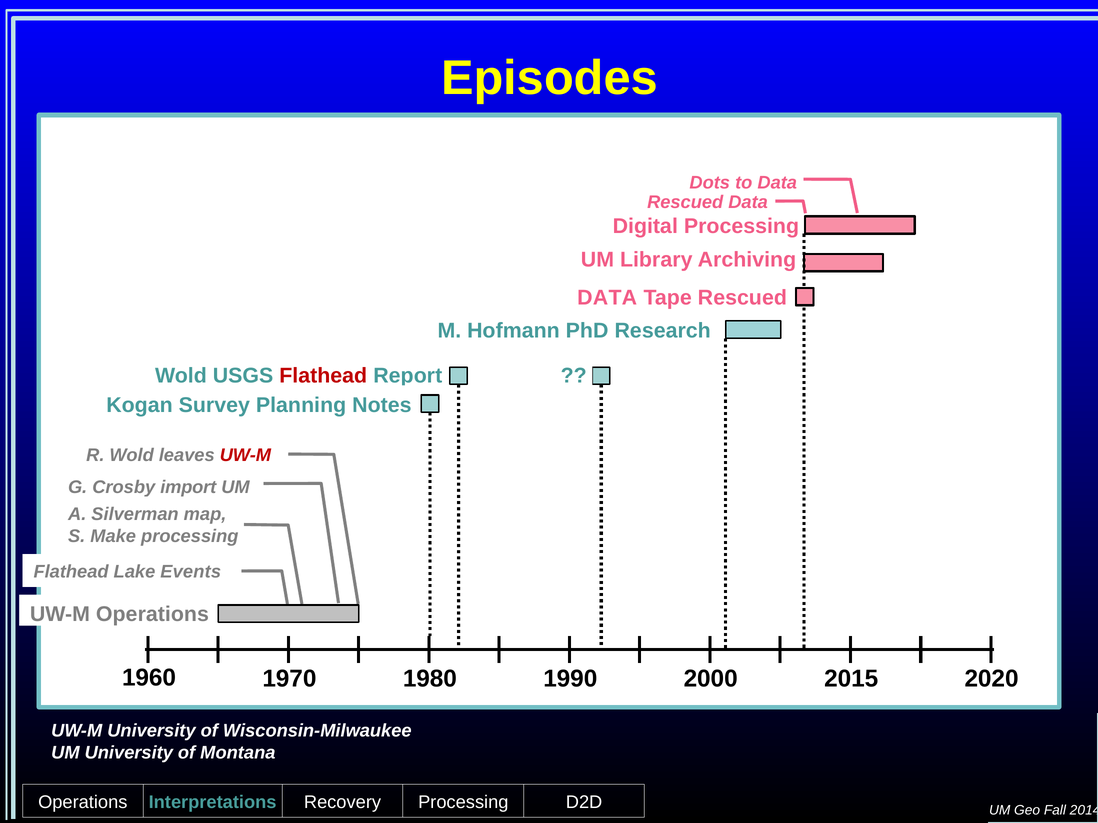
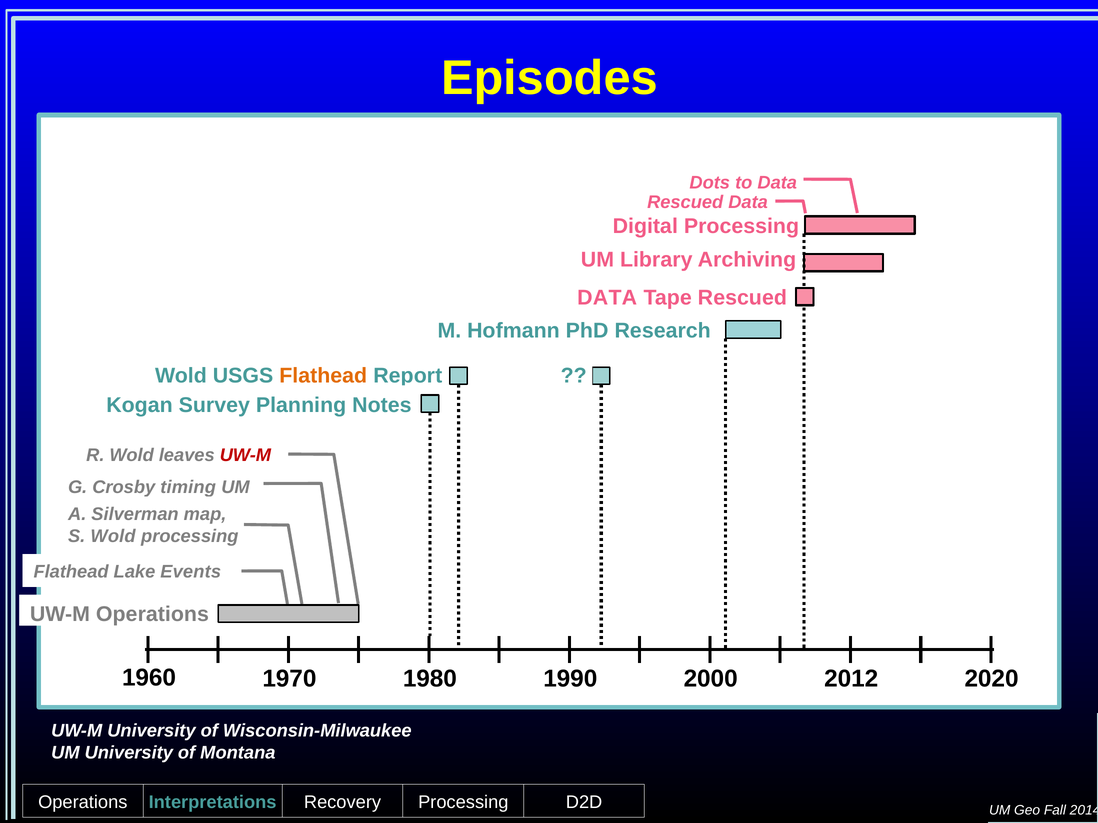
Flathead at (323, 376) colour: red -> orange
import: import -> timing
S Make: Make -> Wold
2015: 2015 -> 2012
